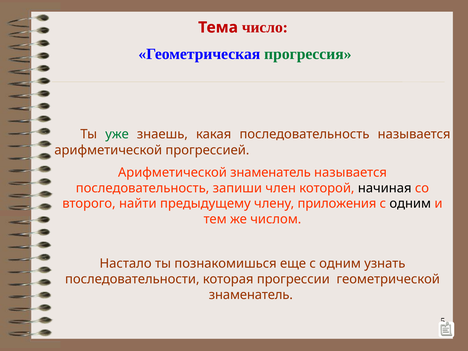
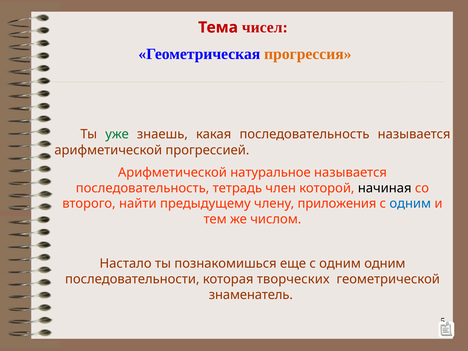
число: число -> чисел
прогрессия colour: green -> orange
Арифметической знаменатель: знаменатель -> натуральное
запиши: запиши -> тетрадь
одним at (410, 204) colour: black -> blue
одним узнать: узнать -> одним
прогрессии: прогрессии -> творческих
